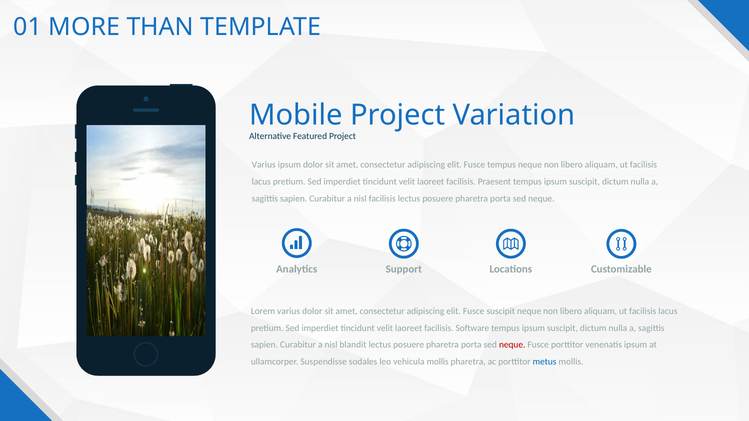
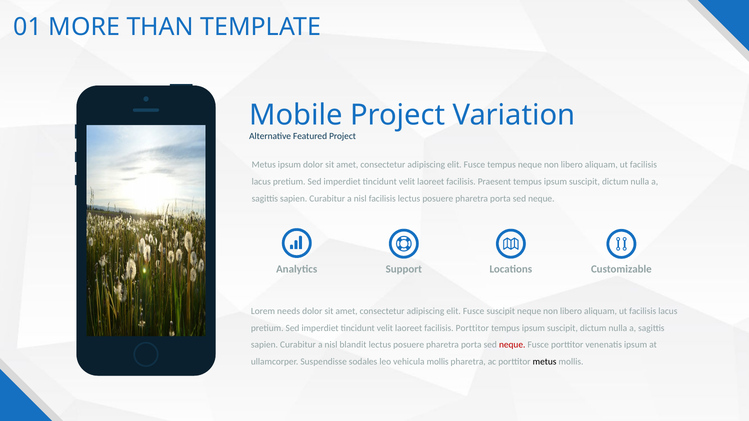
Varius at (264, 165): Varius -> Metus
Lorem varius: varius -> needs
facilisis Software: Software -> Porttitor
metus at (545, 362) colour: blue -> black
